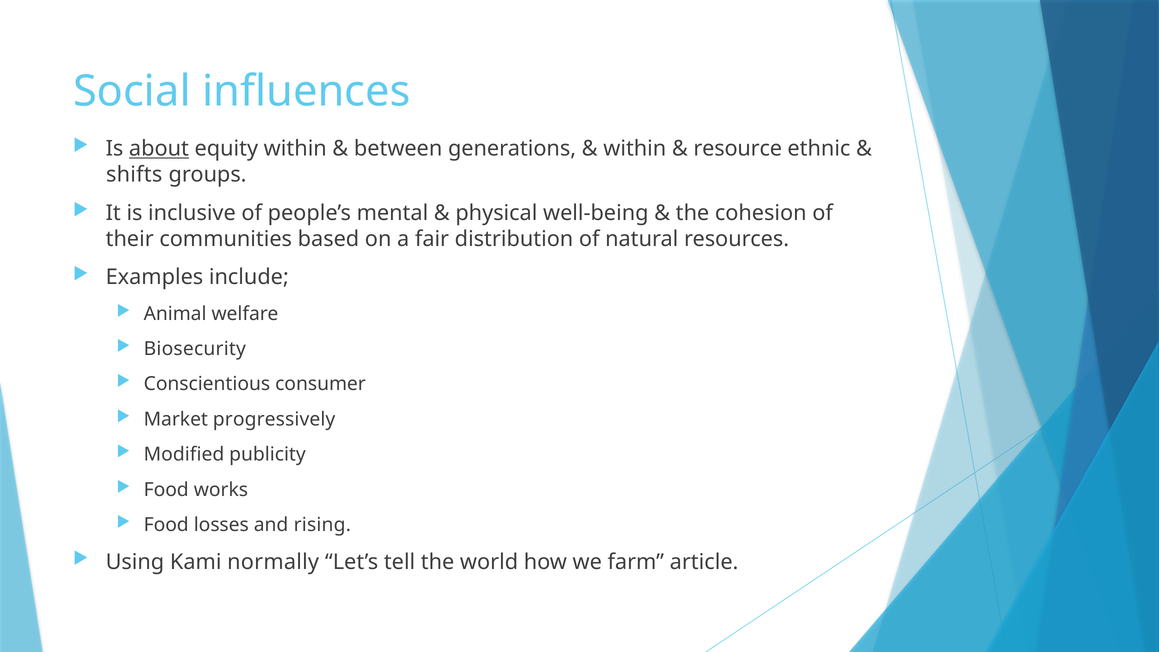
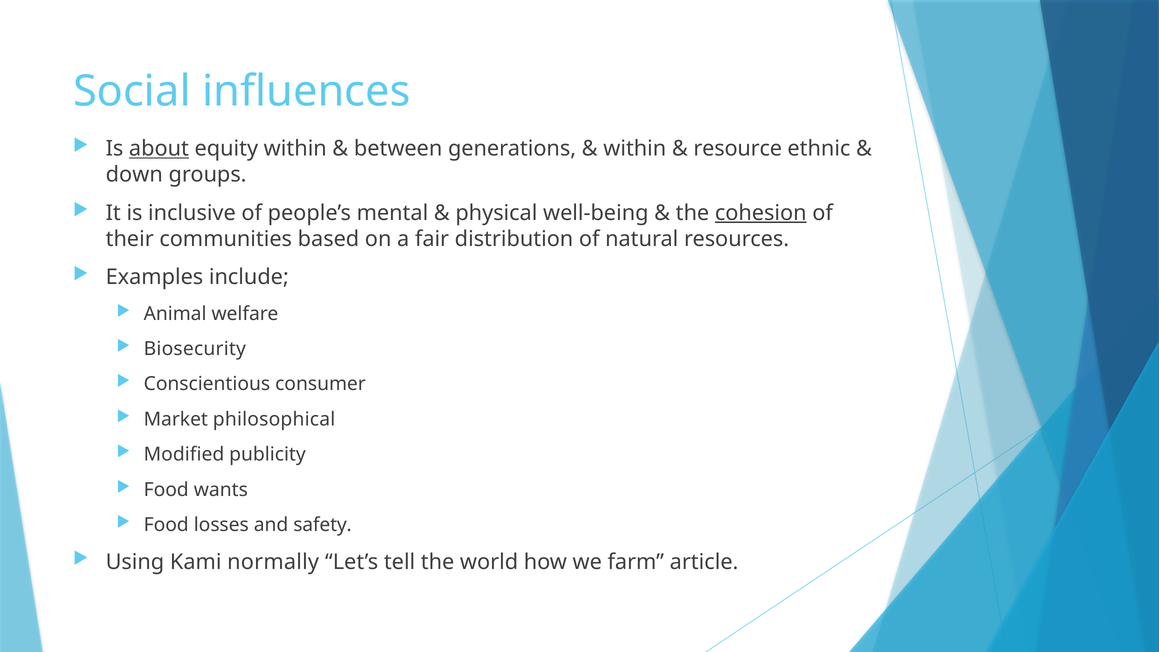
shifts: shifts -> down
cohesion underline: none -> present
progressively: progressively -> philosophical
works: works -> wants
rising: rising -> safety
